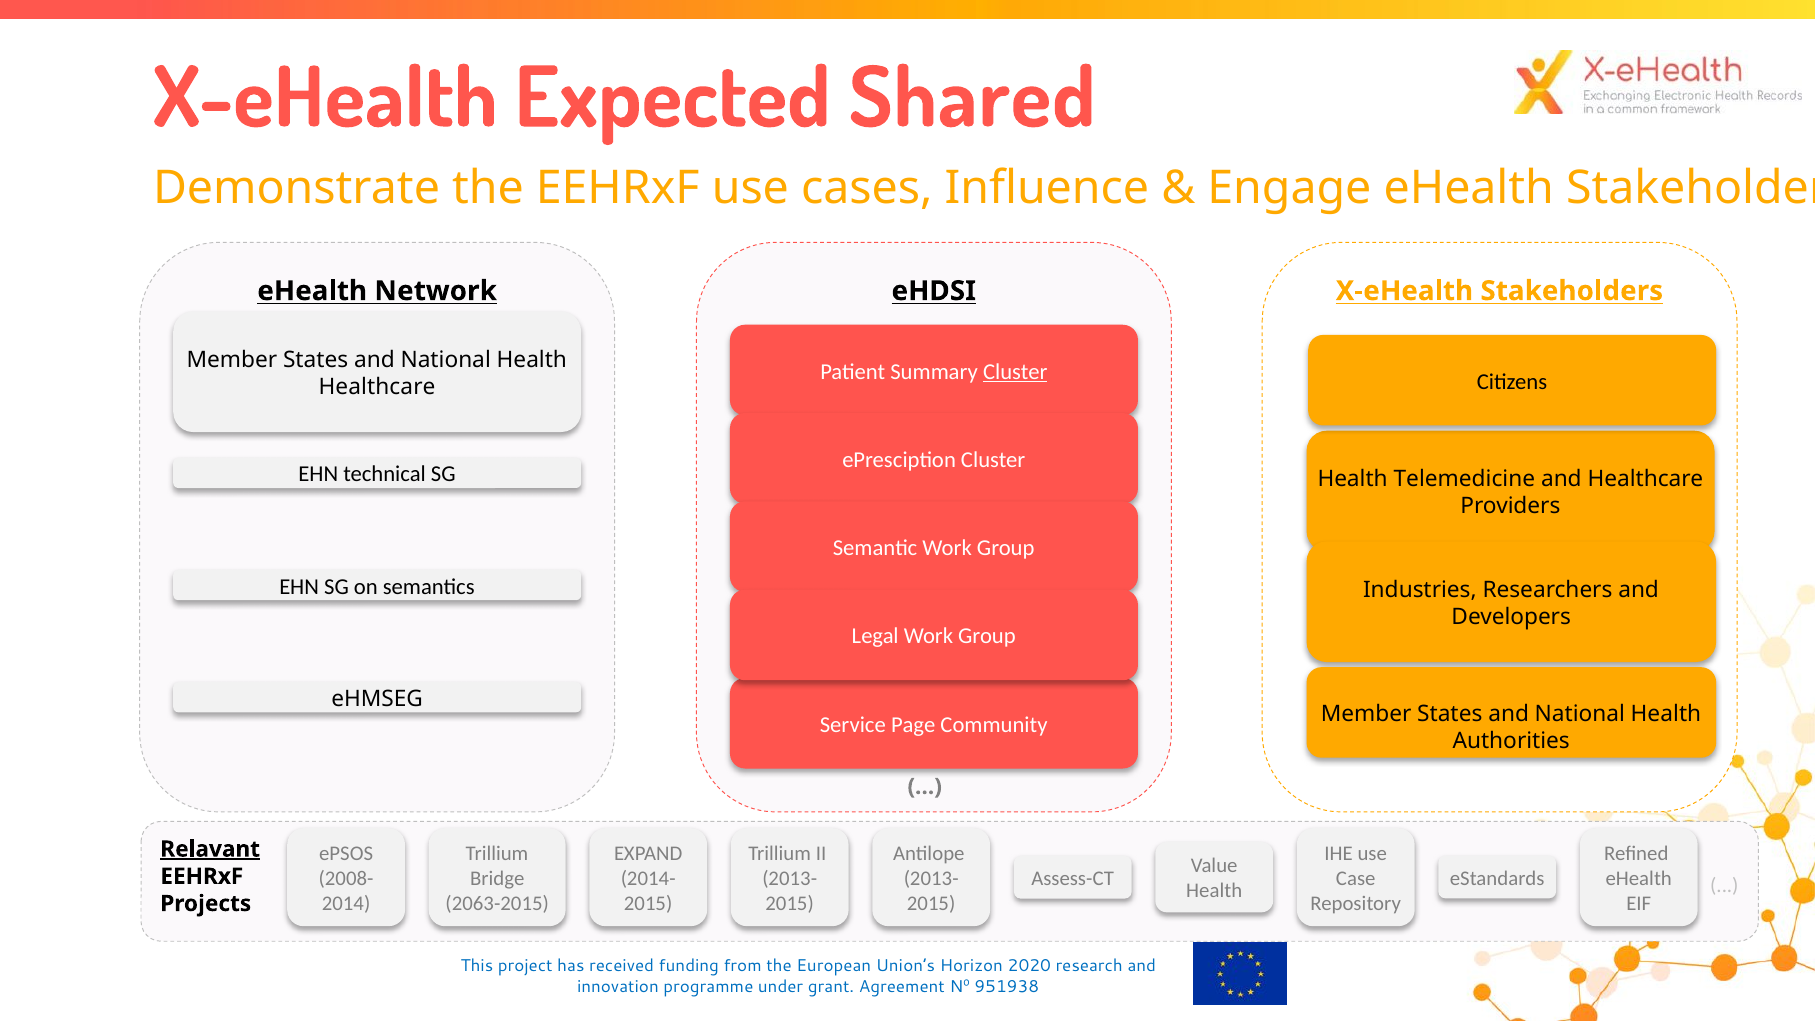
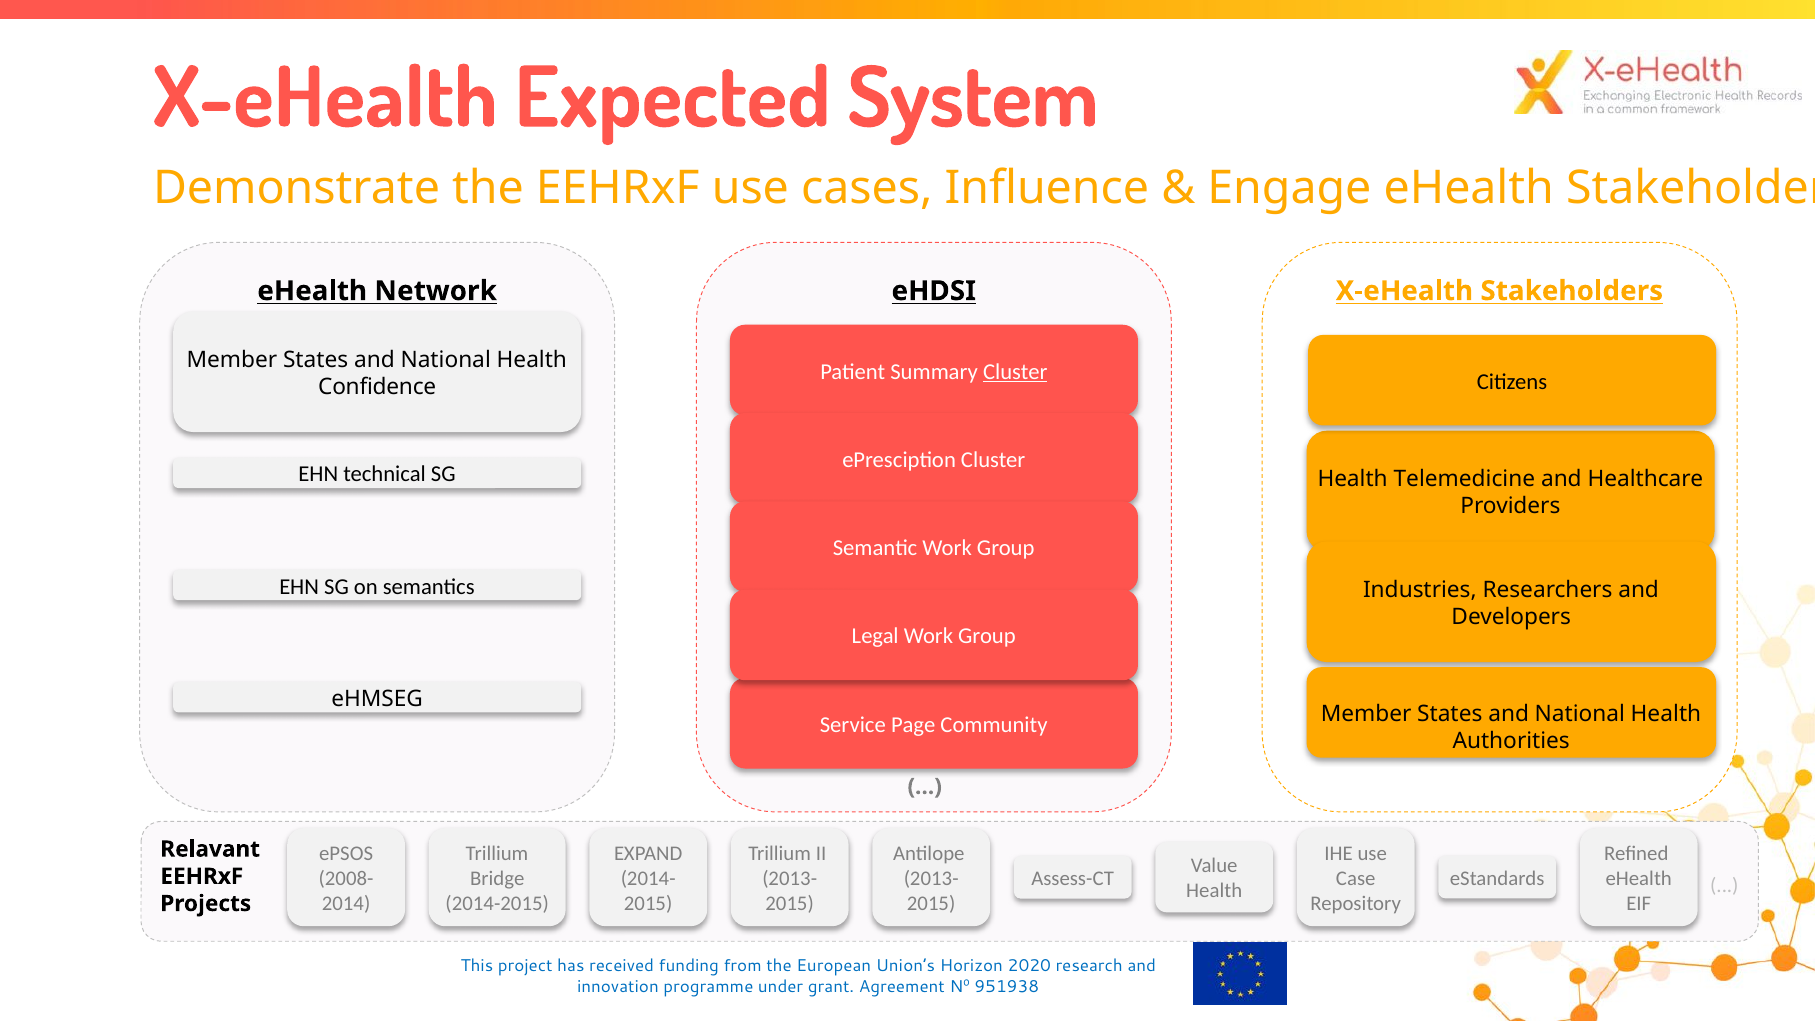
Shared: Shared -> System
Healthcare at (377, 387): Healthcare -> Confidence
Relavant underline: present -> none
2063-2015: 2063-2015 -> 2014-2015
